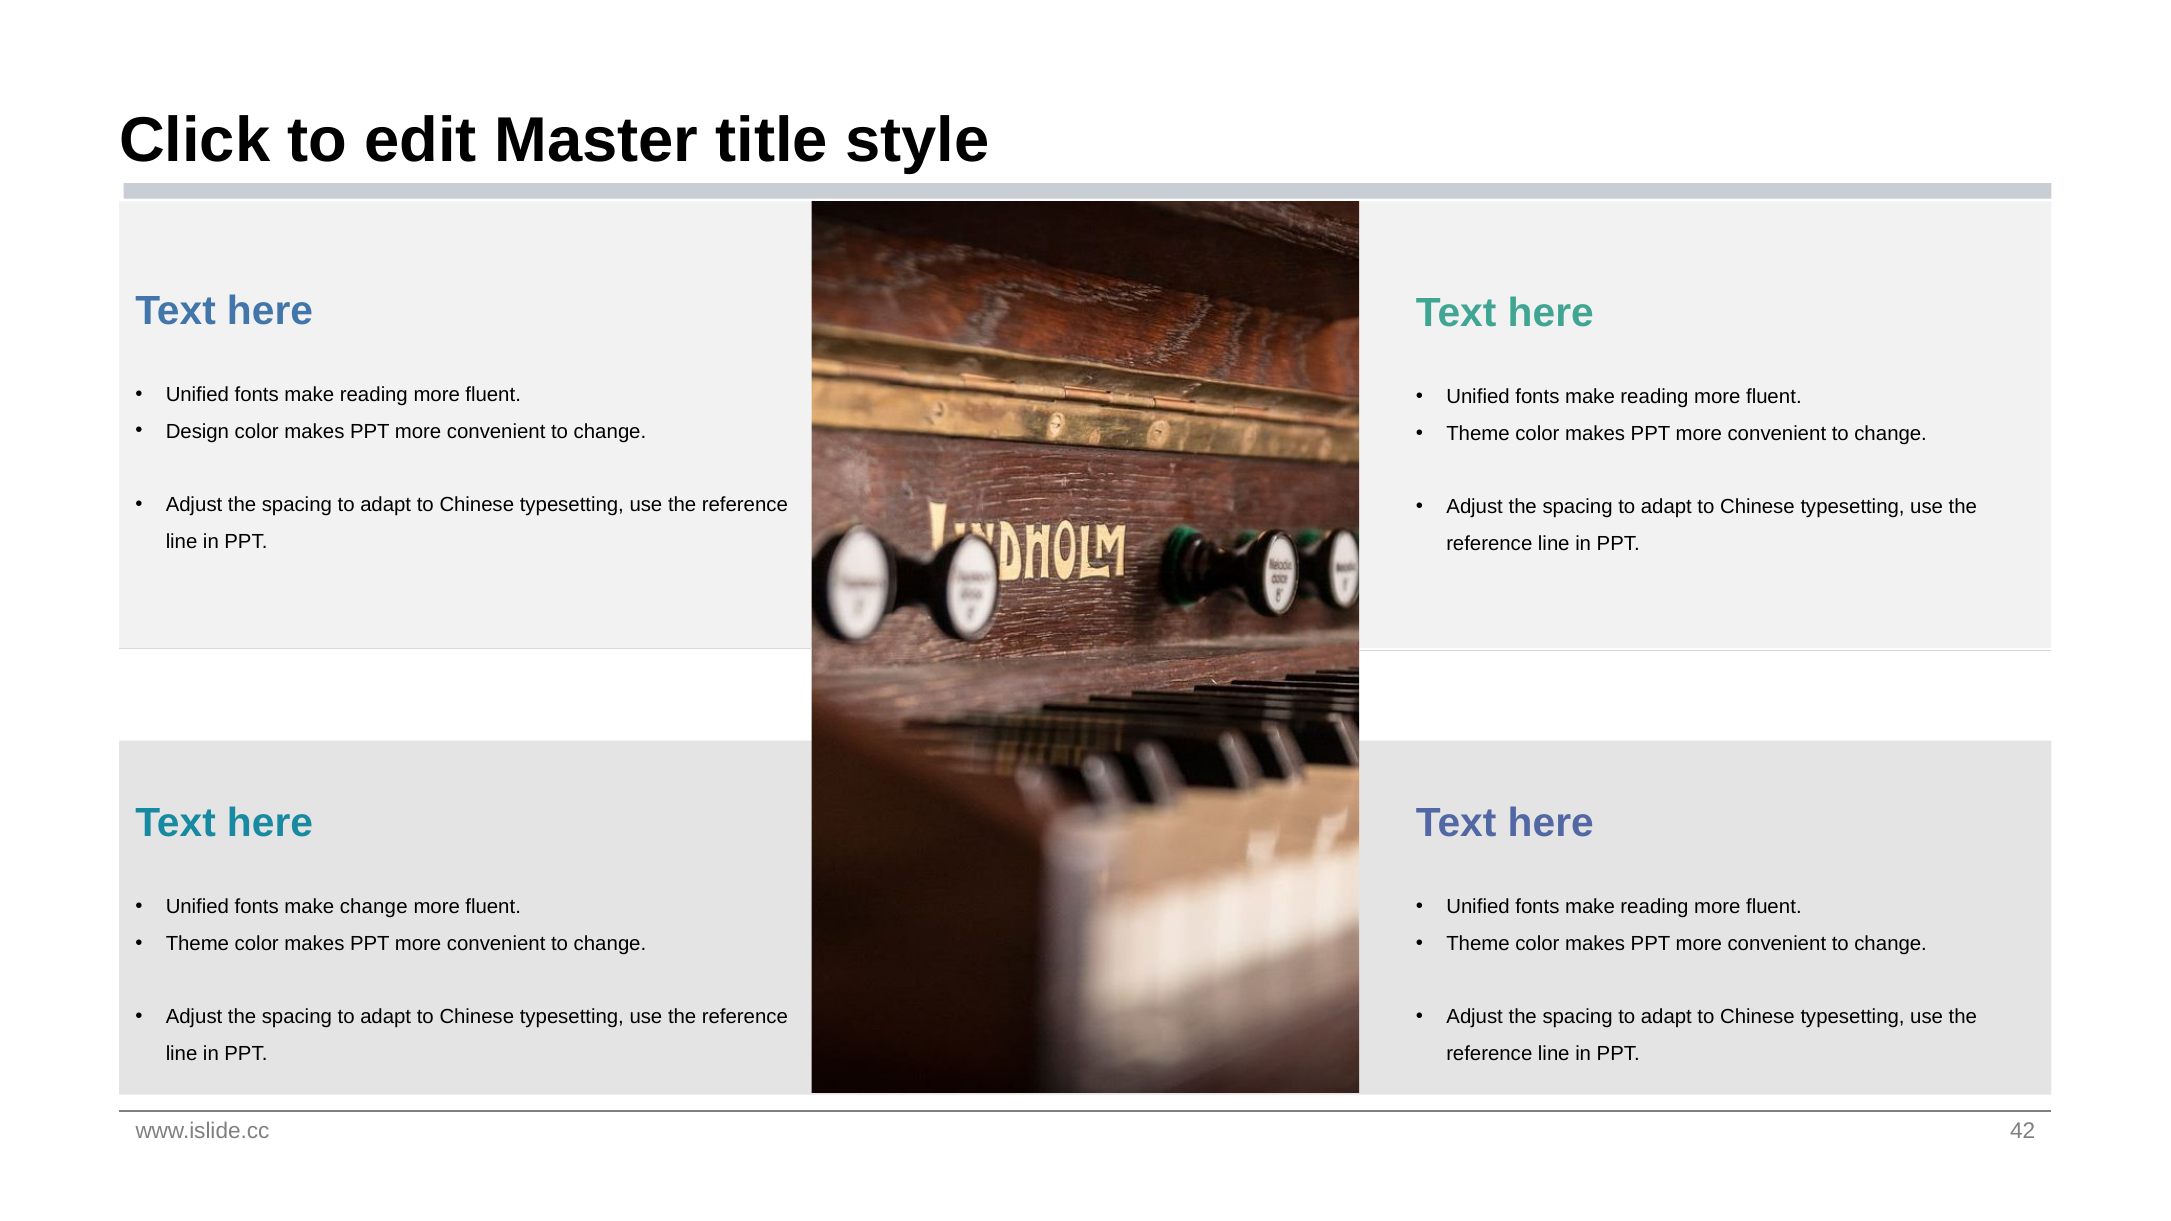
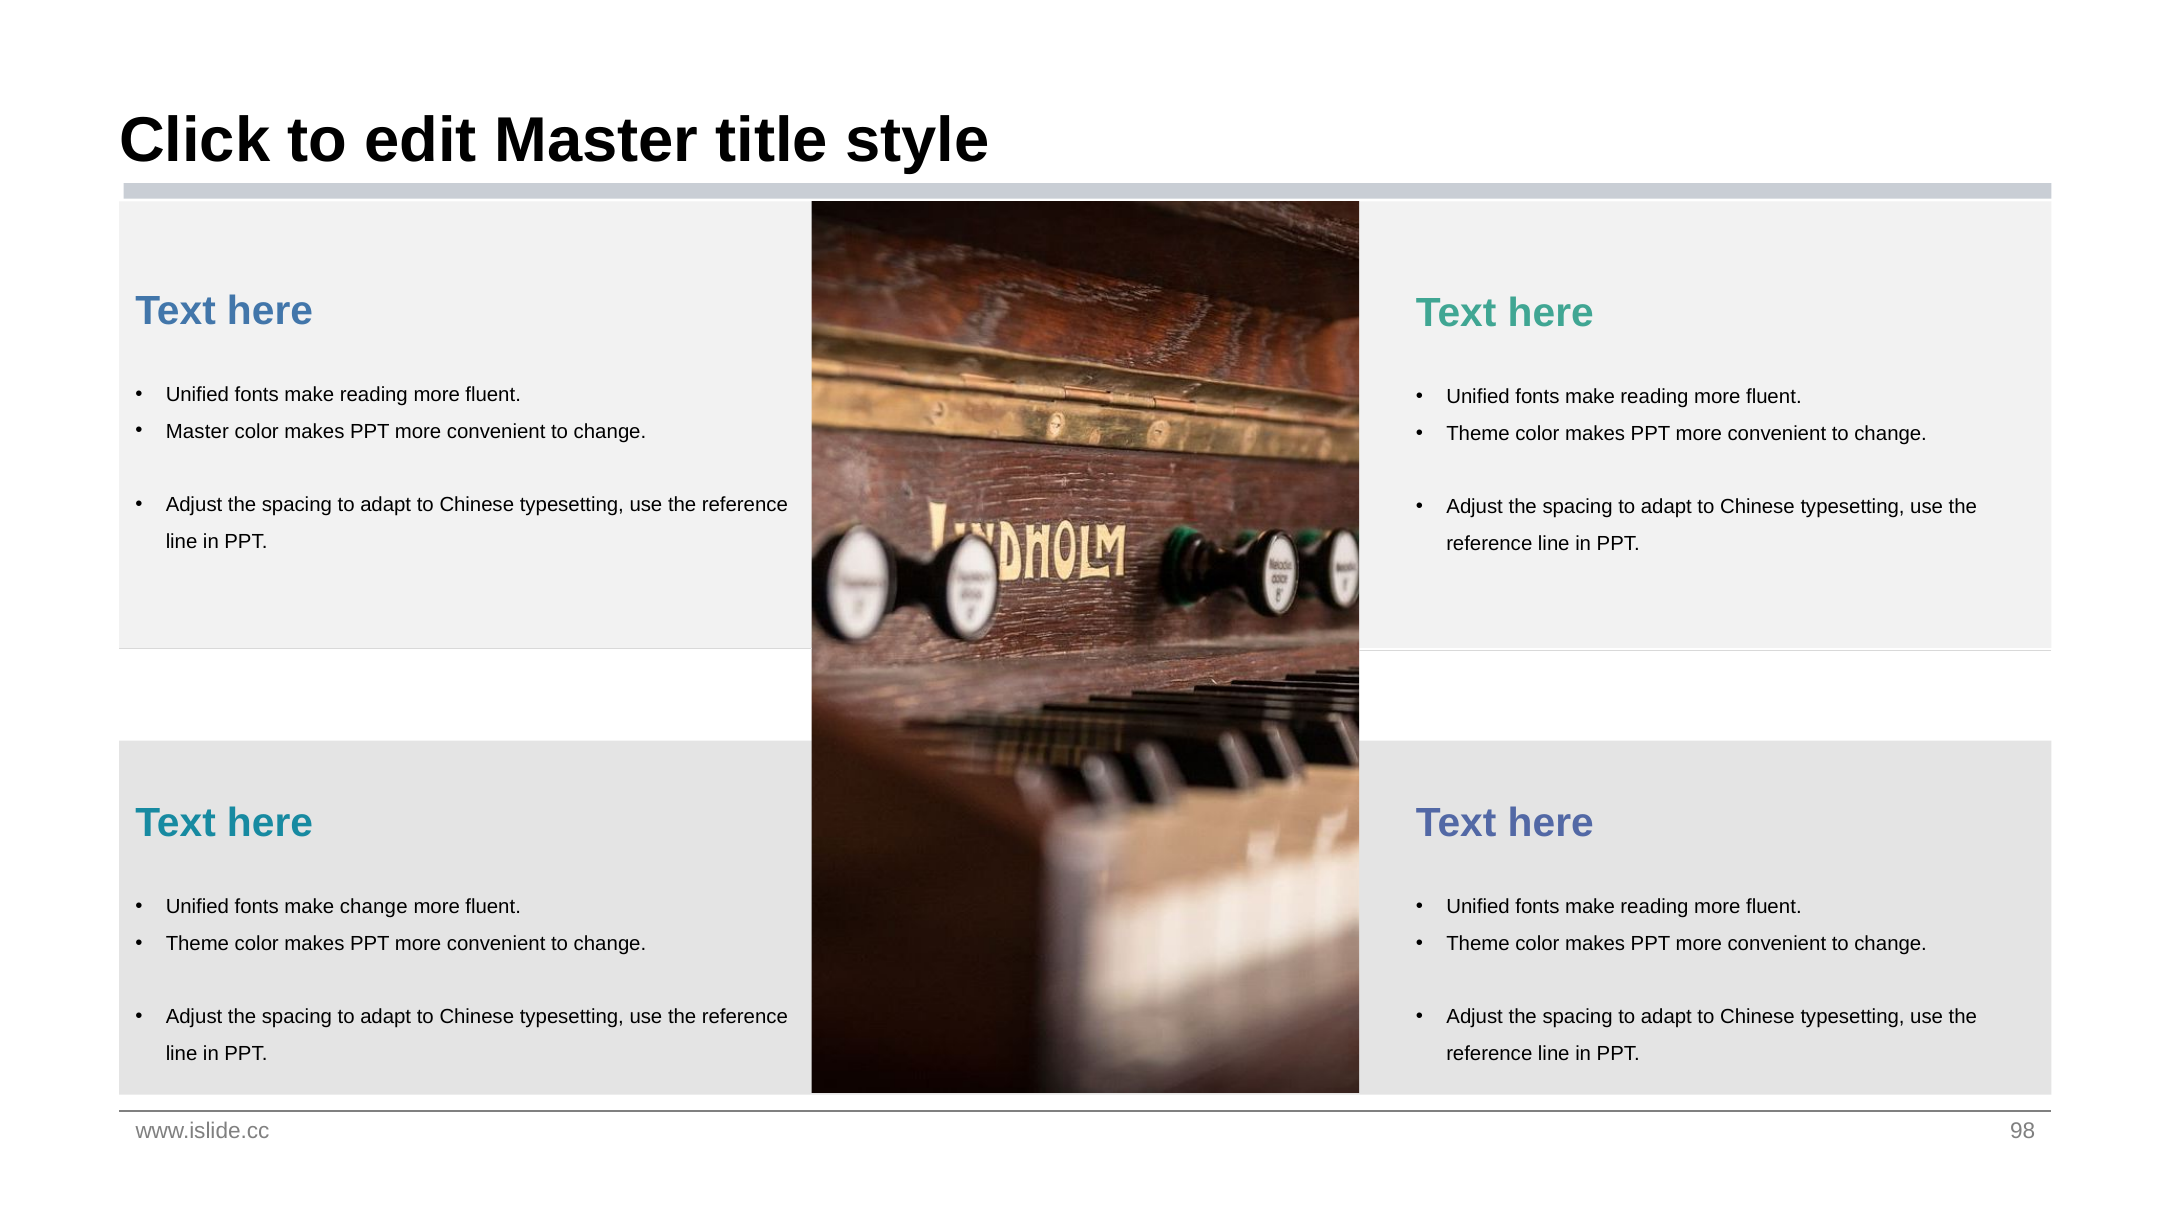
Design at (197, 431): Design -> Master
42: 42 -> 98
